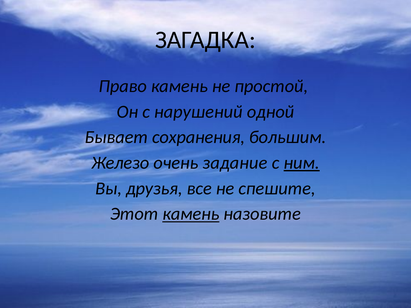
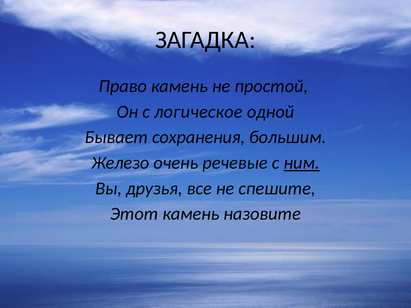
нарушений: нарушений -> логическое
задание: задание -> речевые
камень at (191, 214) underline: present -> none
